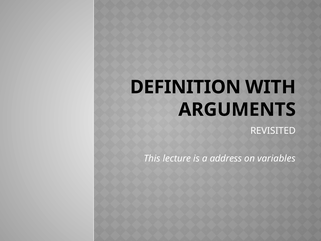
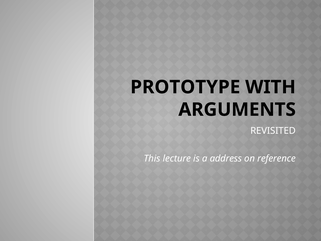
DEFINITION: DEFINITION -> PROTOTYPE
variables: variables -> reference
